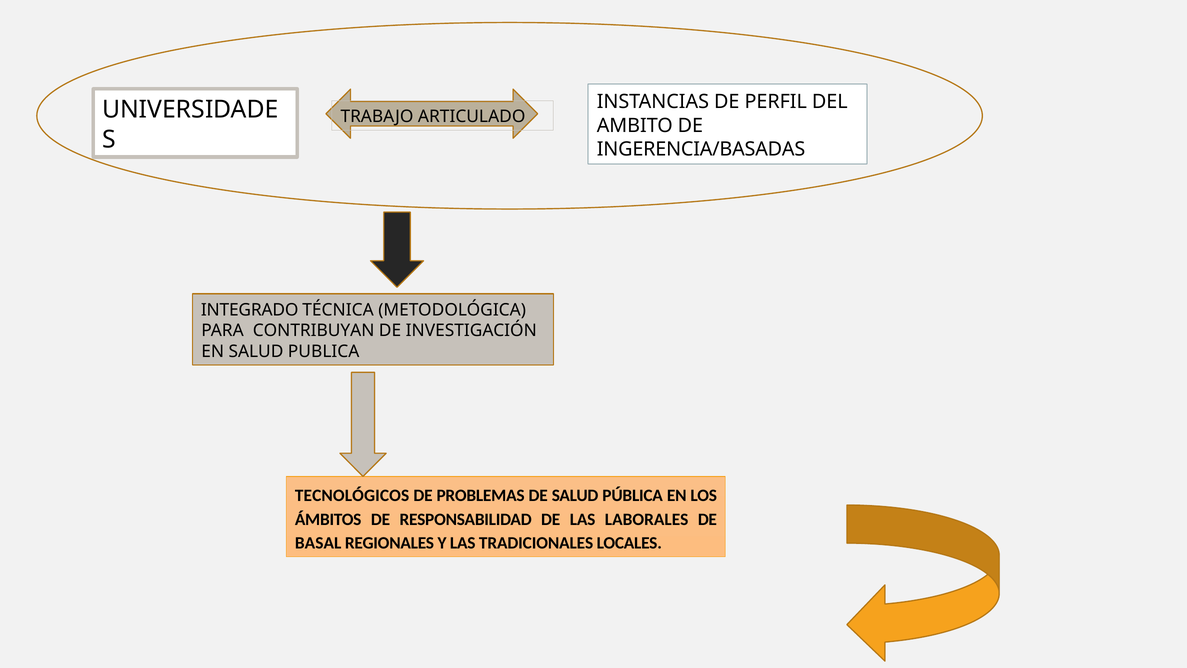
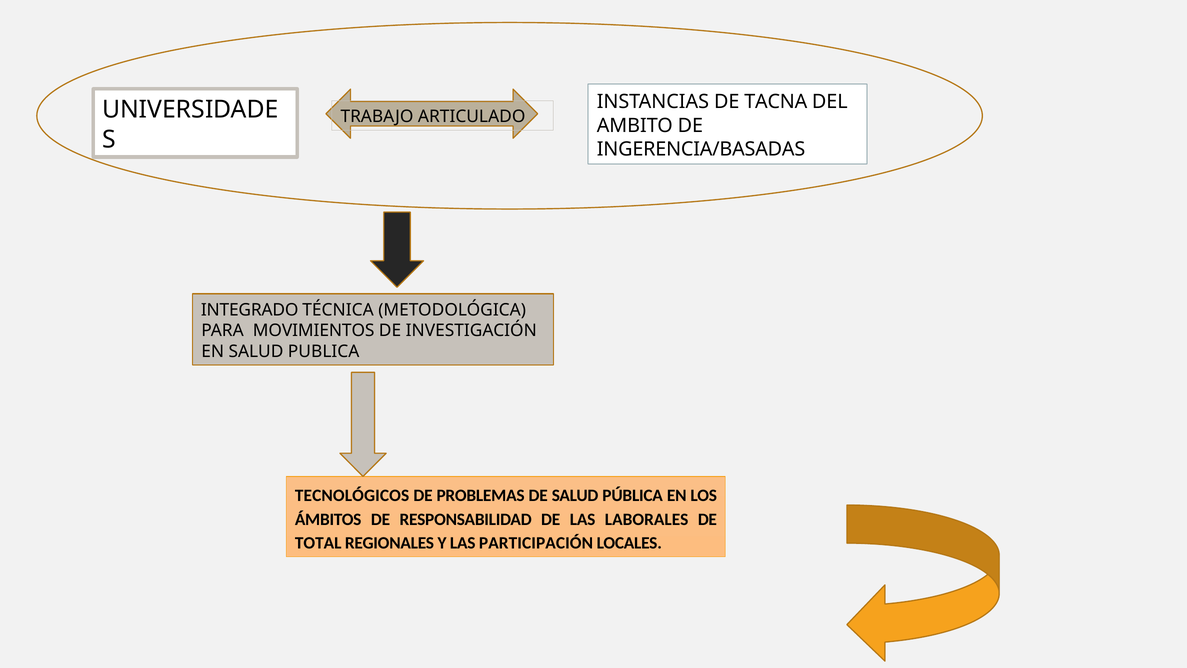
PERFIL: PERFIL -> TACNA
CONTRIBUYAN: CONTRIBUYAN -> MOVIMIENTOS
BASAL: BASAL -> TOTAL
TRADICIONALES: TRADICIONALES -> PARTICIPACIÓN
